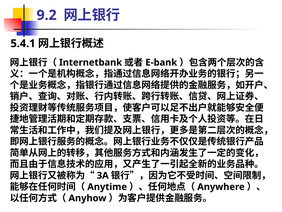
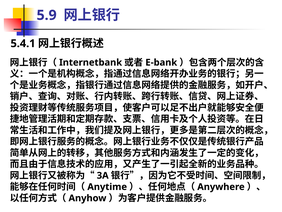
9.2: 9.2 -> 5.9
